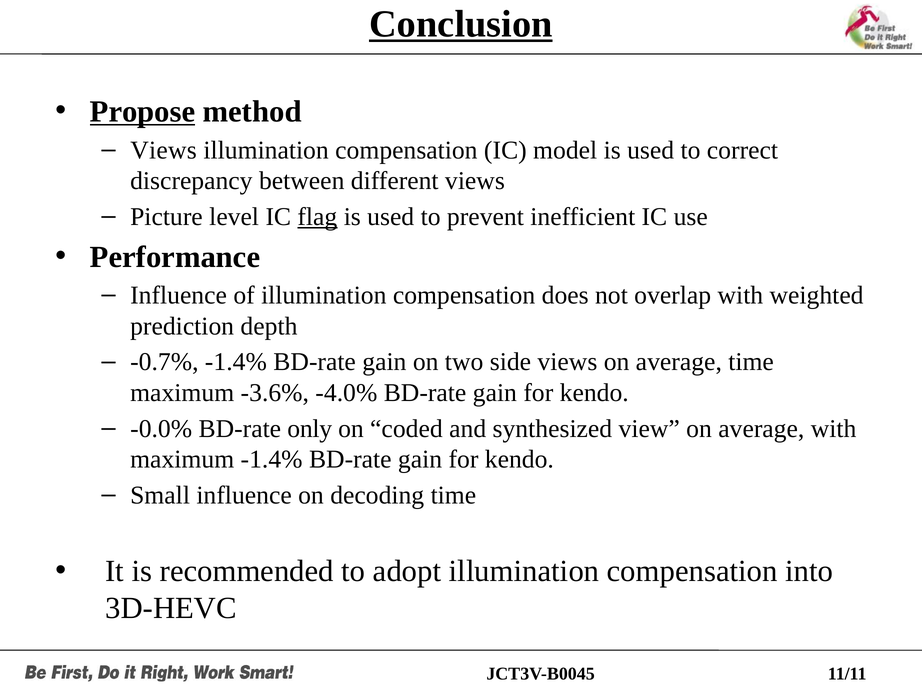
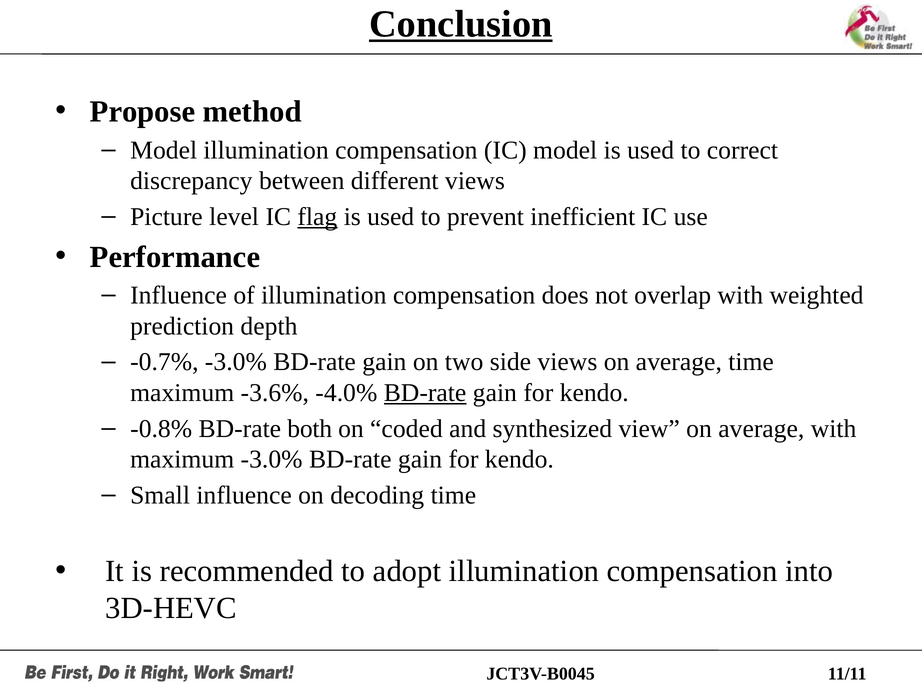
Propose underline: present -> none
Views at (164, 150): Views -> Model
-0.7% -1.4%: -1.4% -> -3.0%
BD-rate at (425, 393) underline: none -> present
-0.0%: -0.0% -> -0.8%
only: only -> both
maximum -1.4%: -1.4% -> -3.0%
